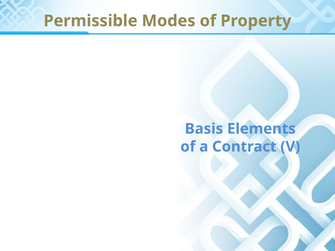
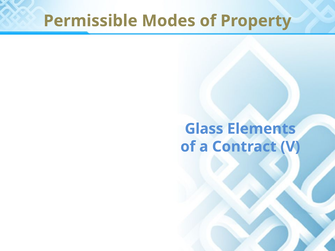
Basis: Basis -> Glass
